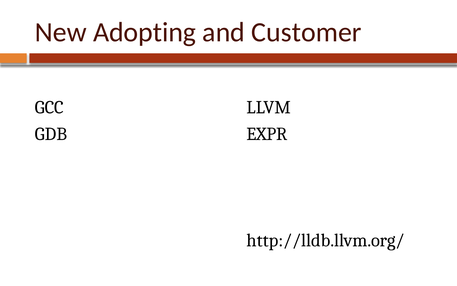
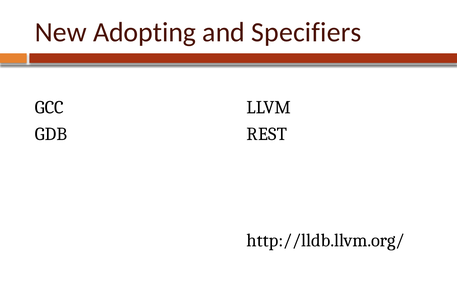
Customer: Customer -> Specifiers
EXPR: EXPR -> REST
